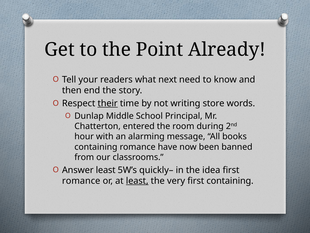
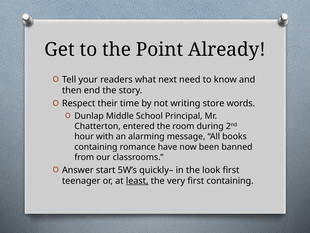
their underline: present -> none
Answer least: least -> start
idea: idea -> look
romance at (81, 181): romance -> teenager
